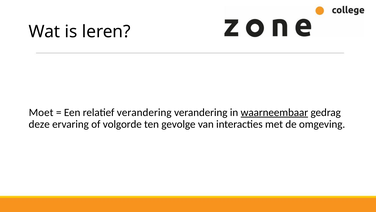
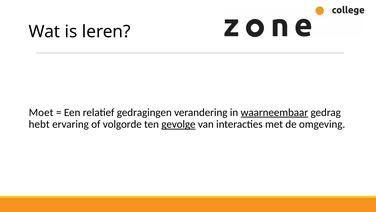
relatief verandering: verandering -> gedragingen
deze: deze -> hebt
gevolge underline: none -> present
